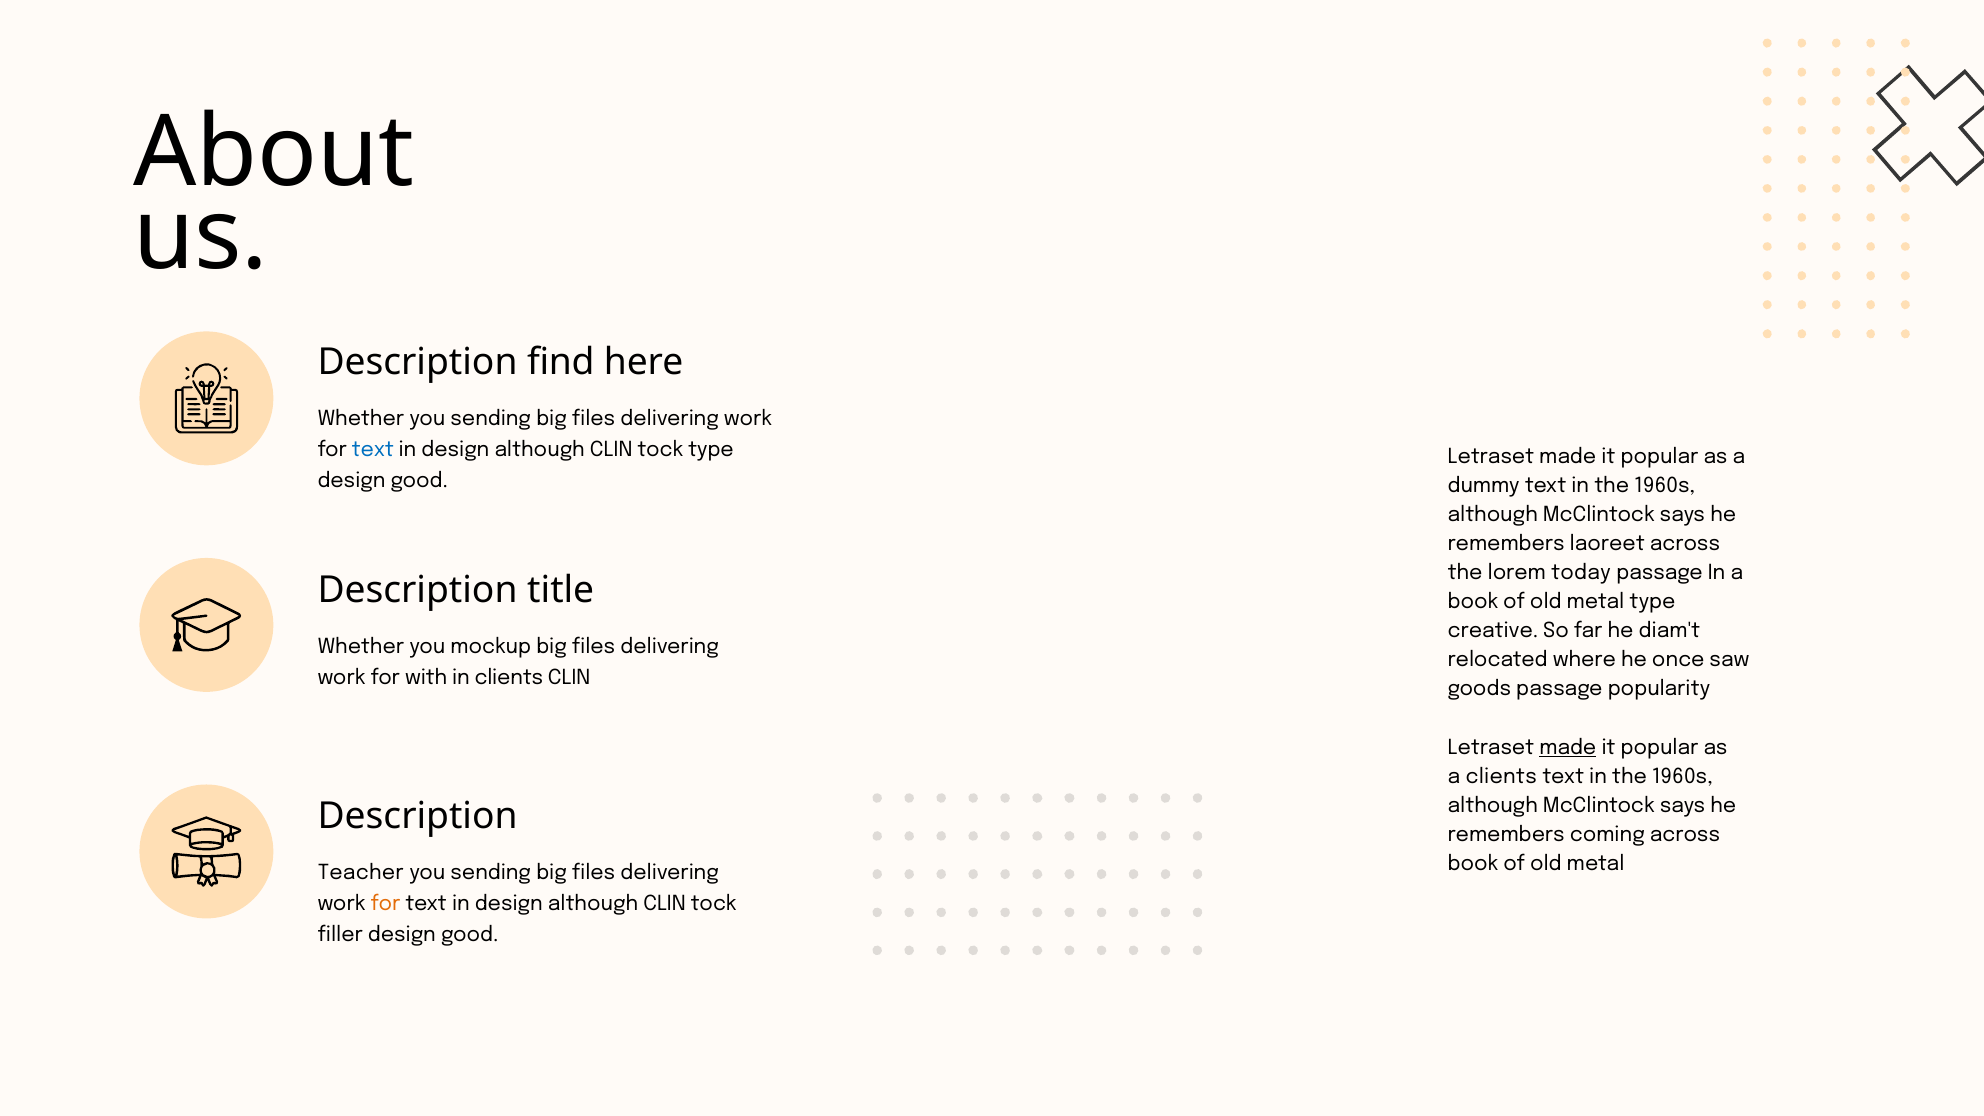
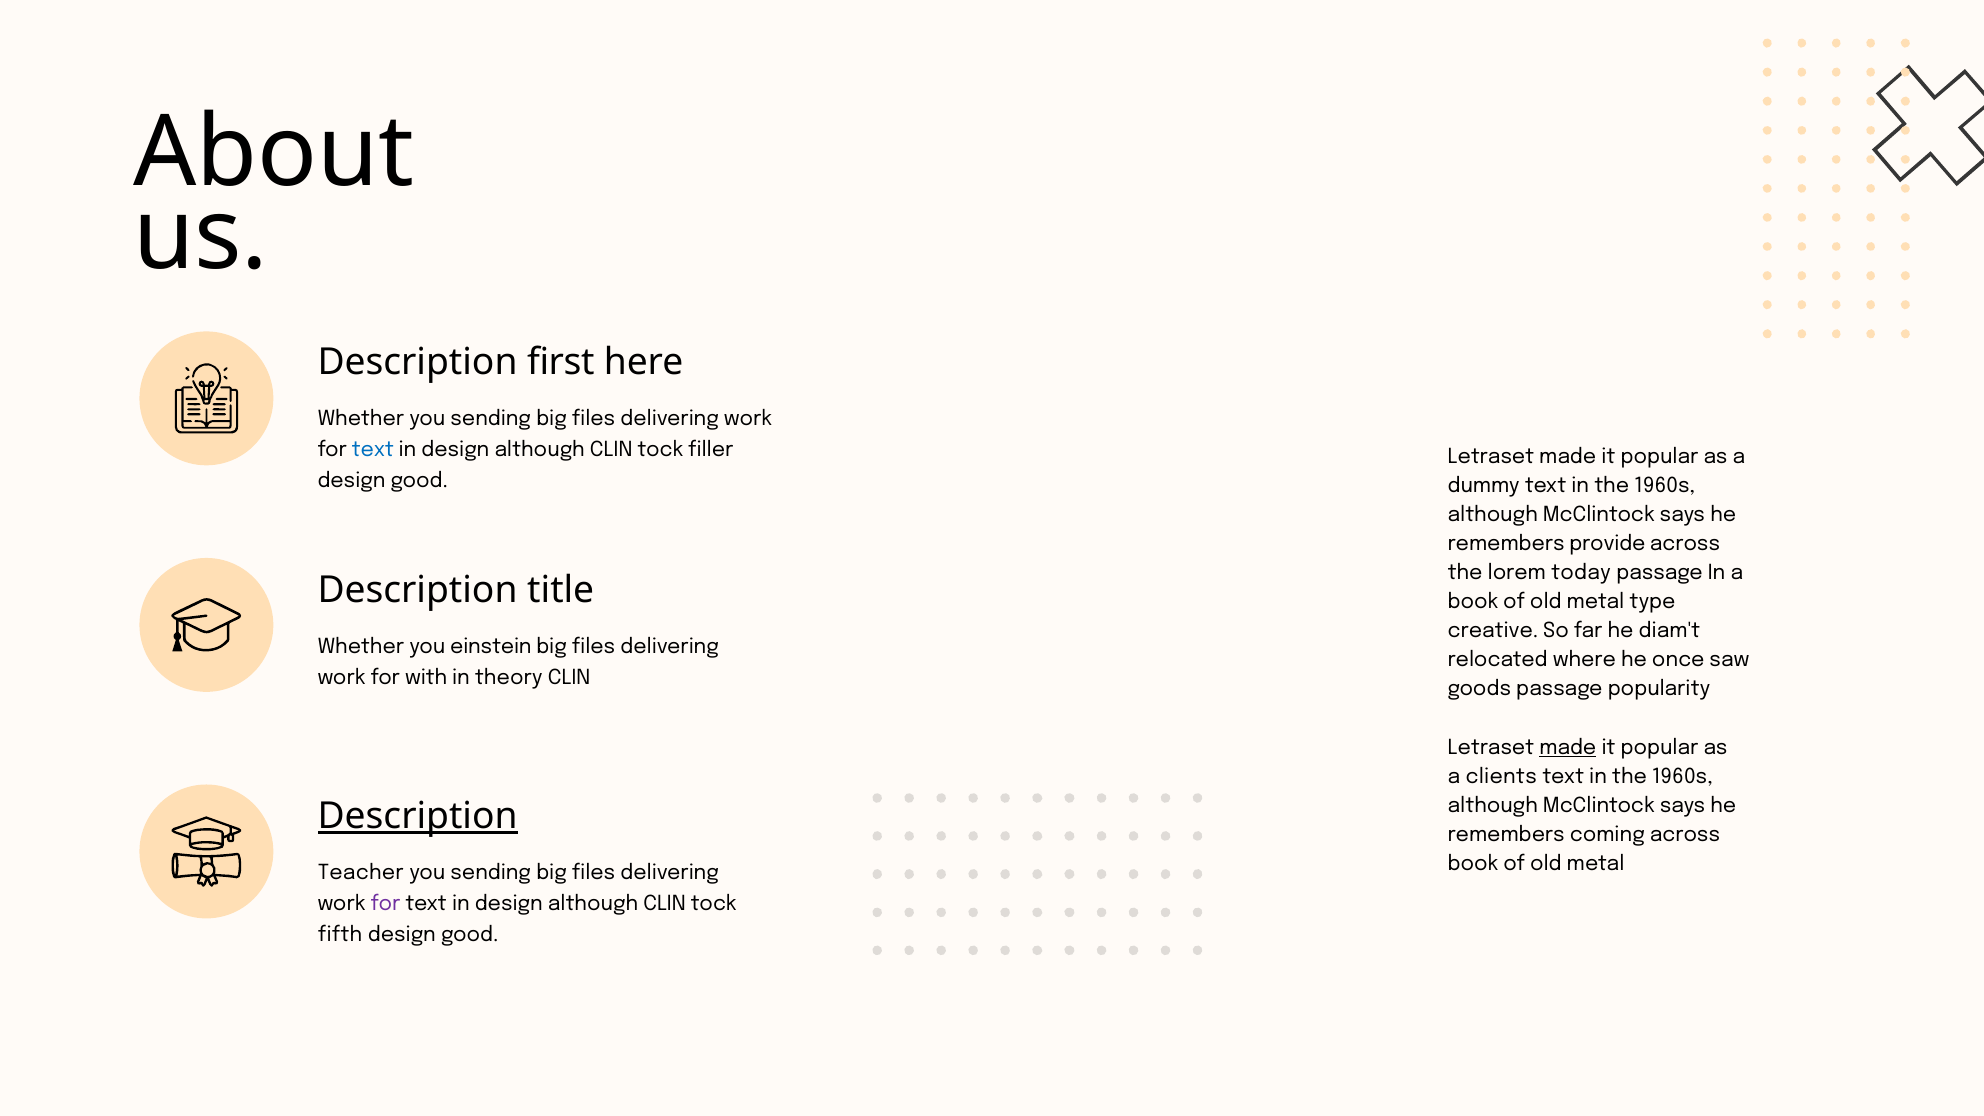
find: find -> first
tock type: type -> filler
laoreet: laoreet -> provide
mockup: mockup -> einstein
in clients: clients -> theory
Description at (418, 817) underline: none -> present
for at (385, 904) colour: orange -> purple
filler: filler -> fifth
